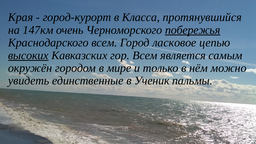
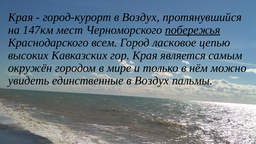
город-курорт в Класса: Класса -> Воздух
очень: очень -> мест
высоких underline: present -> none
гор Всем: Всем -> Края
единственные в Ученик: Ученик -> Воздух
